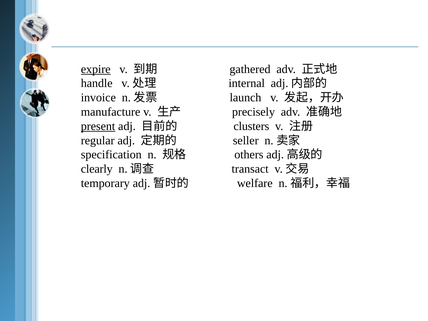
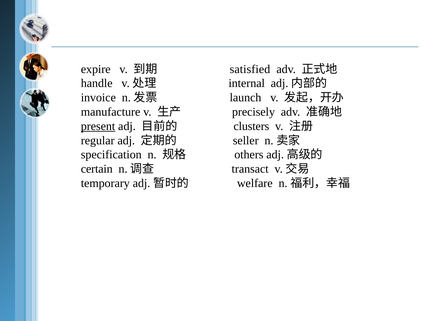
expire underline: present -> none
gathered: gathered -> satisfied
clearly: clearly -> certain
